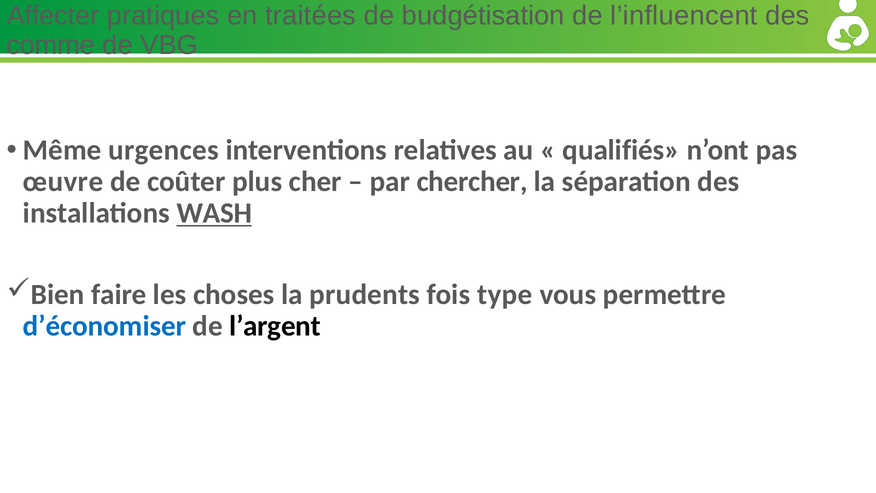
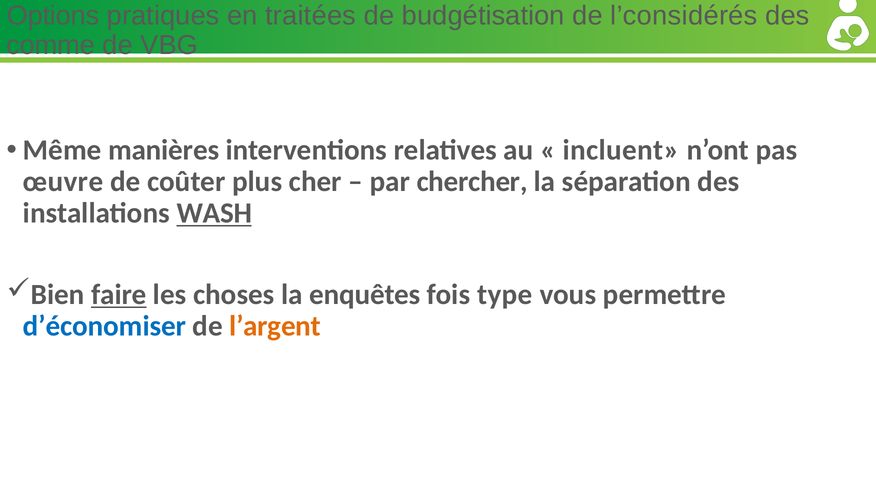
Affecter: Affecter -> Options
l’influencent: l’influencent -> l’considérés
urgences: urgences -> manières
qualifiés: qualifiés -> incluent
faire underline: none -> present
prudents: prudents -> enquêtes
l’argent colour: black -> orange
